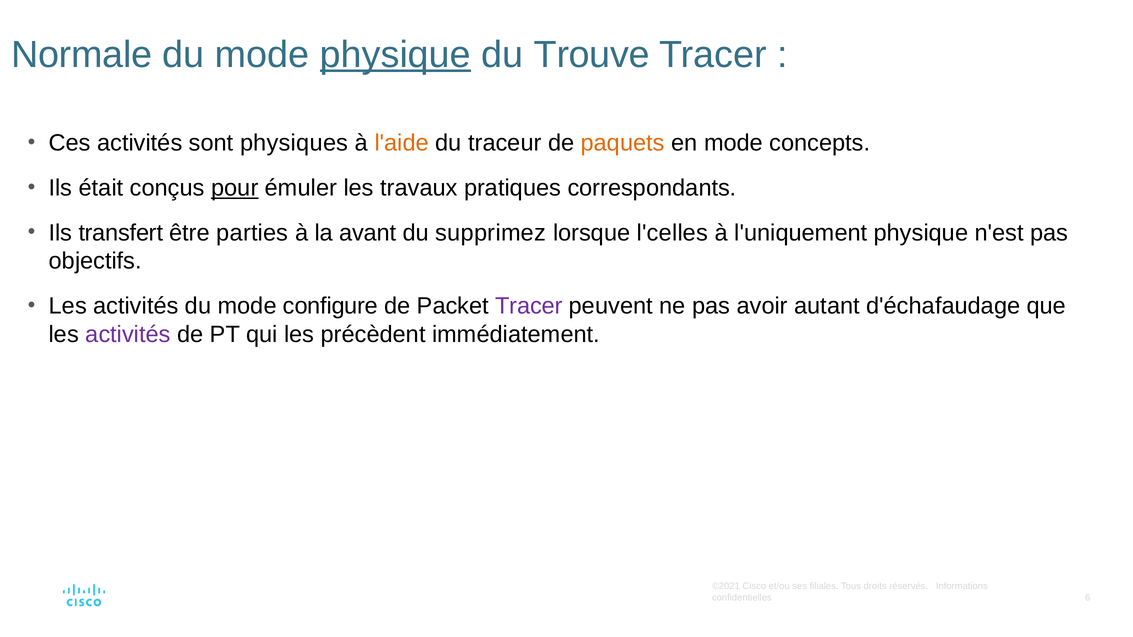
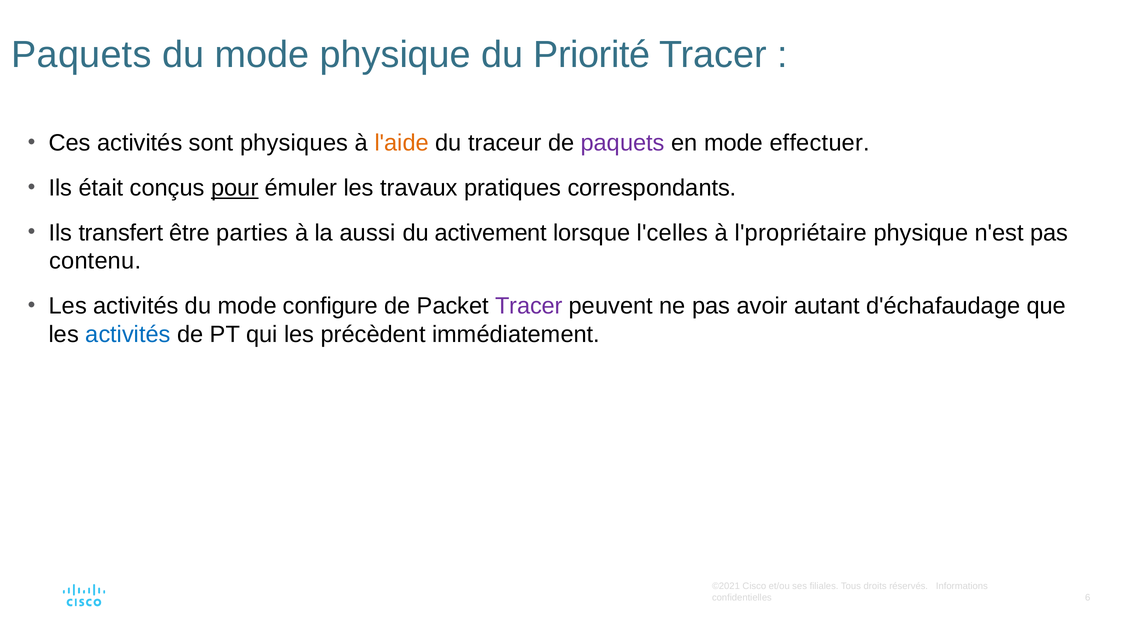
Normale at (82, 55): Normale -> Paquets
physique at (395, 55) underline: present -> none
Trouve: Trouve -> Priorité
paquets at (623, 143) colour: orange -> purple
concepts: concepts -> effectuer
avant: avant -> aussi
supprimez: supprimez -> activement
l'uniquement: l'uniquement -> l'propriétaire
objectifs: objectifs -> contenu
activités at (128, 334) colour: purple -> blue
